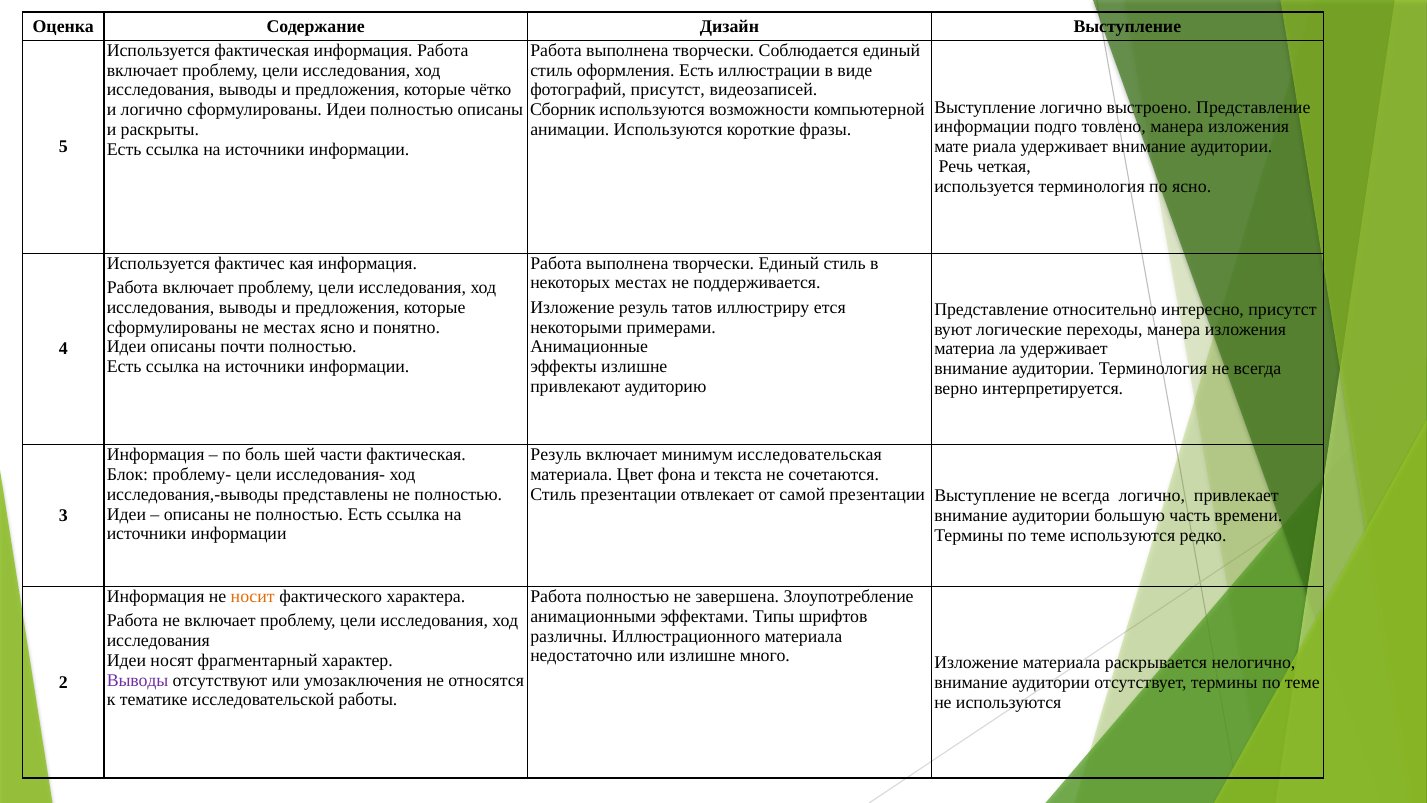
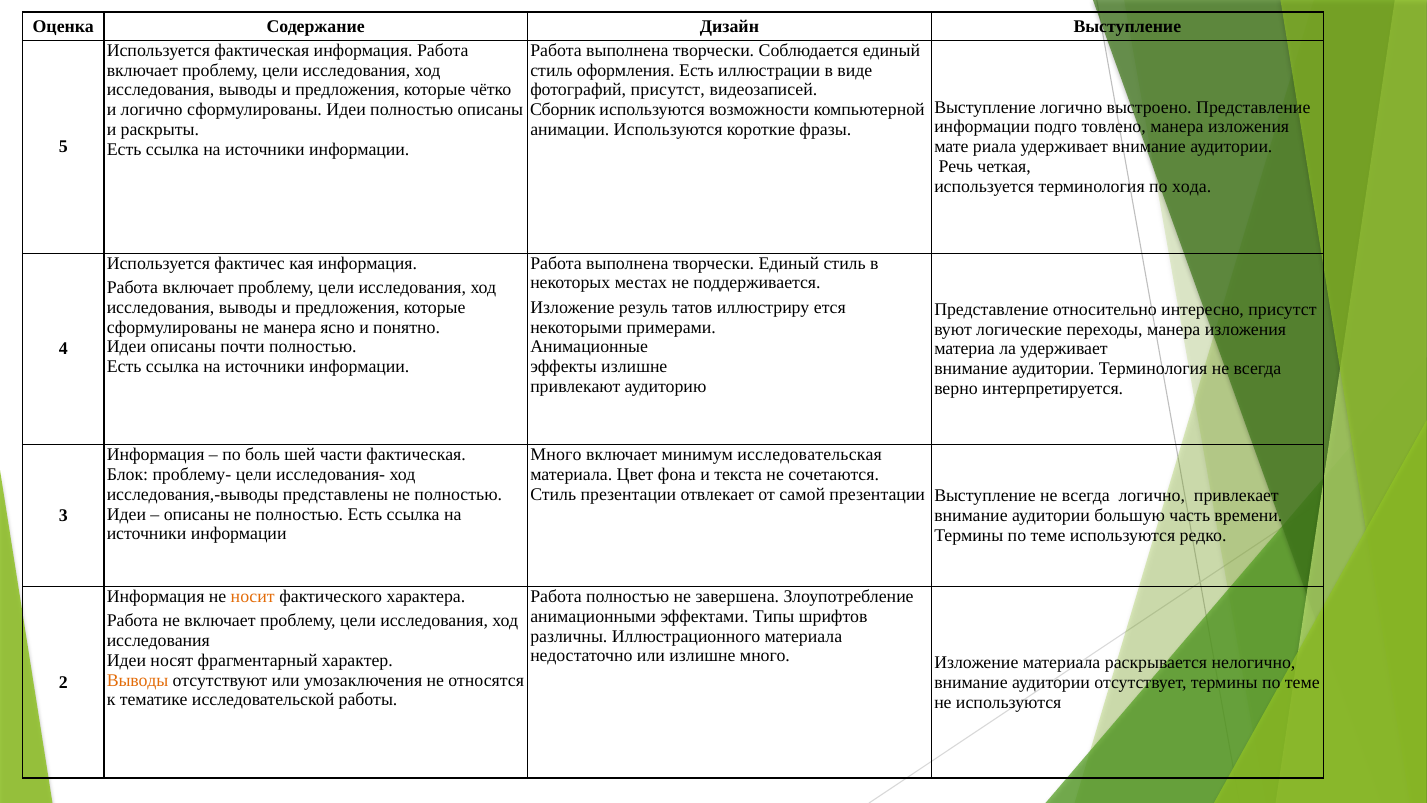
по ясно: ясно -> хода
не местах: местах -> манера
Резуль at (556, 455): Резуль -> Много
Выводы at (138, 680) colour: purple -> orange
